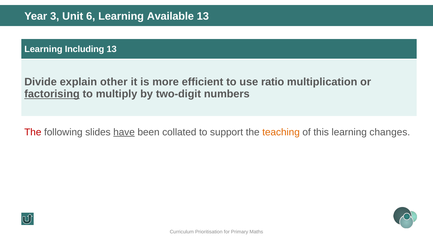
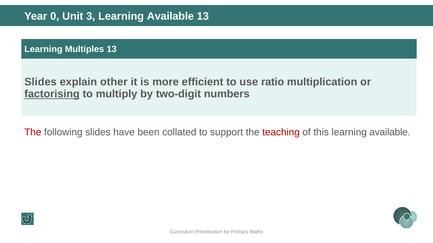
3: 3 -> 0
6: 6 -> 3
Including: Including -> Multiples
Divide at (41, 82): Divide -> Slides
have underline: present -> none
teaching colour: orange -> red
this learning changes: changes -> available
